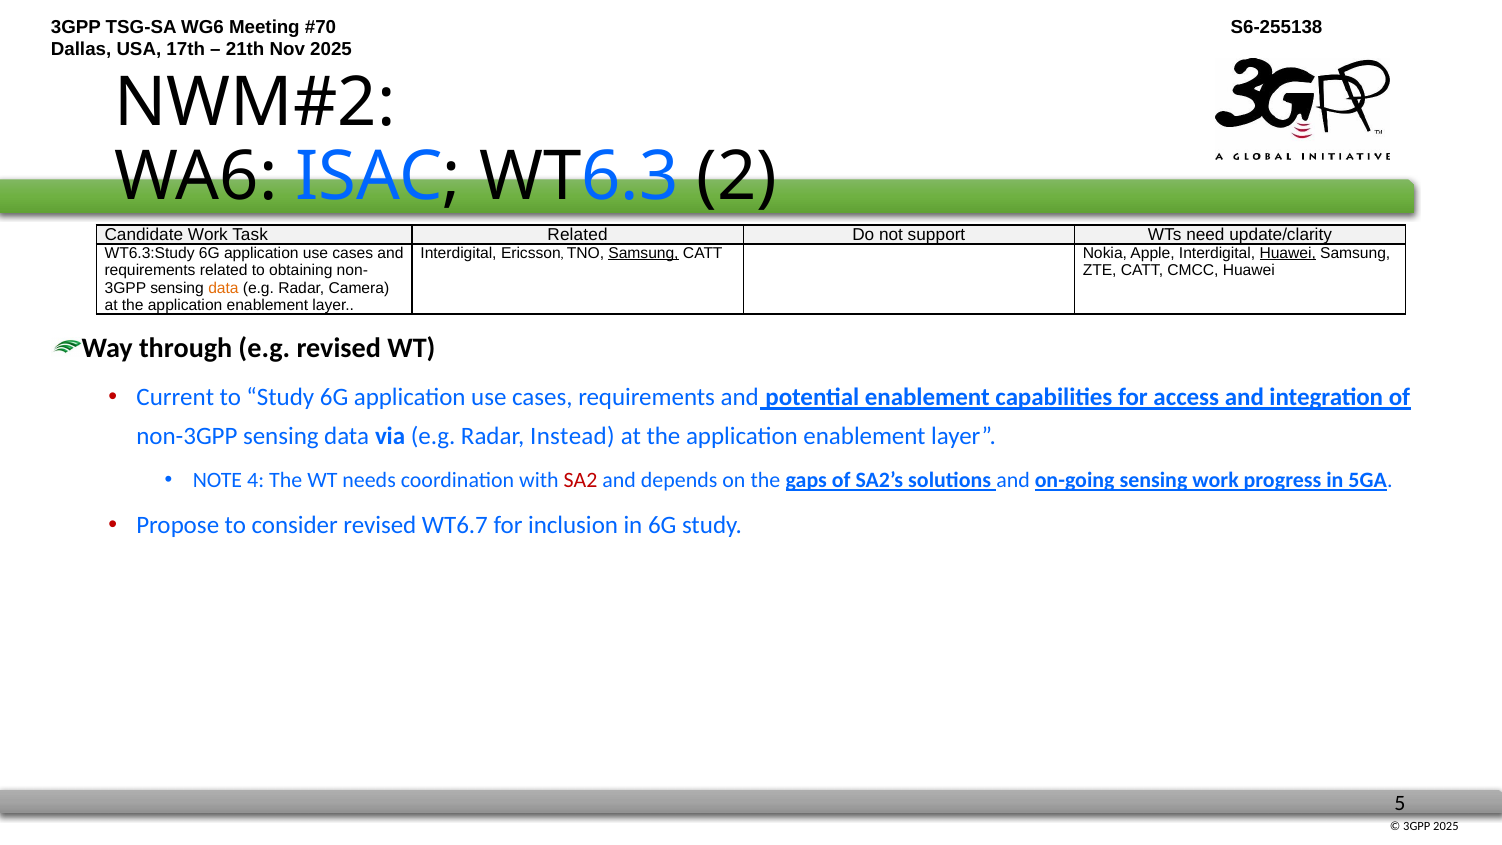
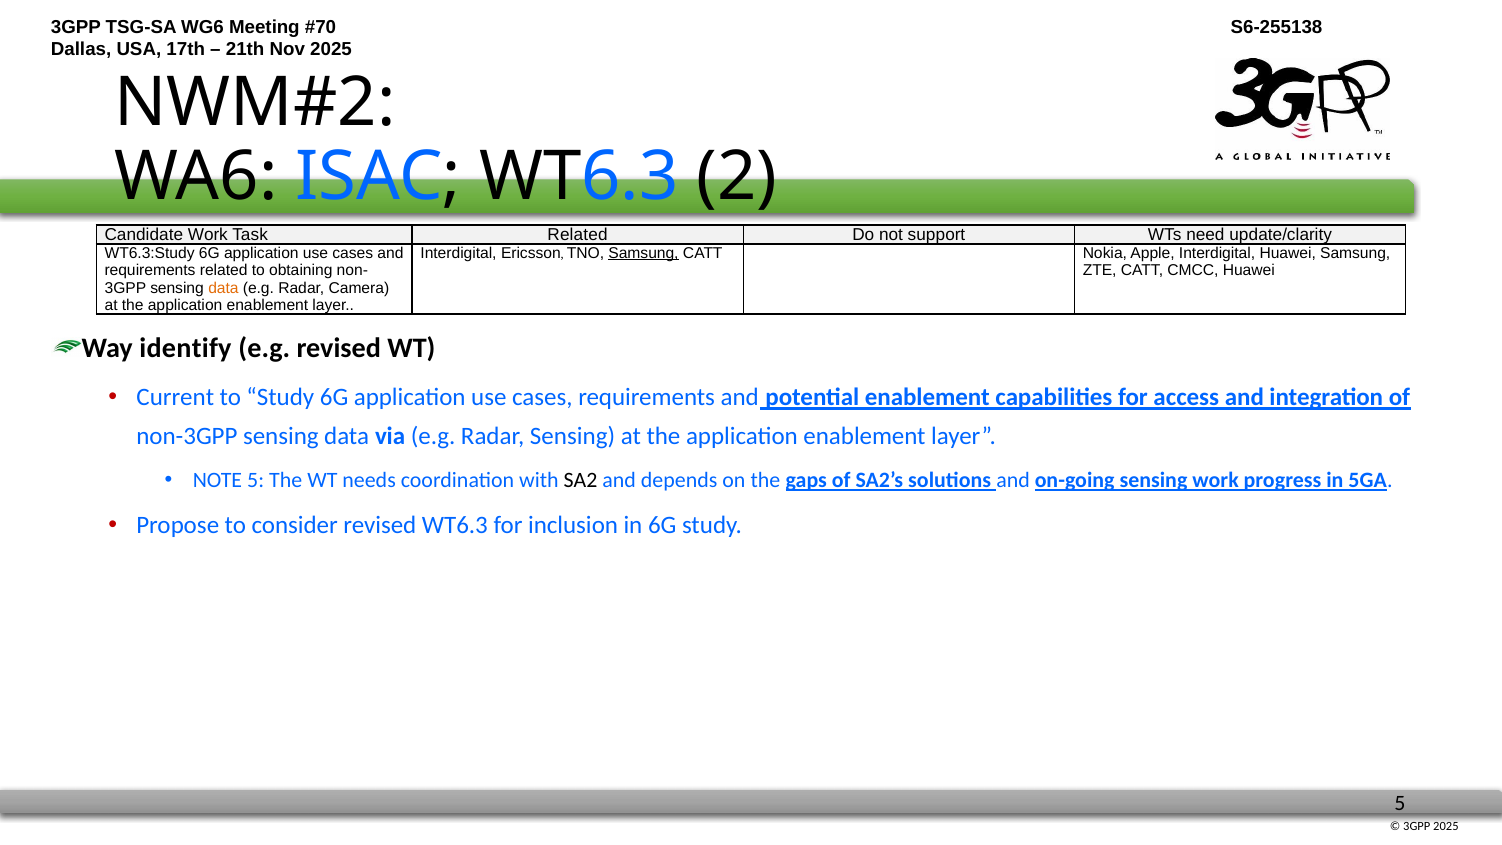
Huawei at (1288, 253) underline: present -> none
through: through -> identify
Radar Instead: Instead -> Sensing
NOTE 4: 4 -> 5
SA2 colour: red -> black
revised WT6.7: WT6.7 -> WT6.3
